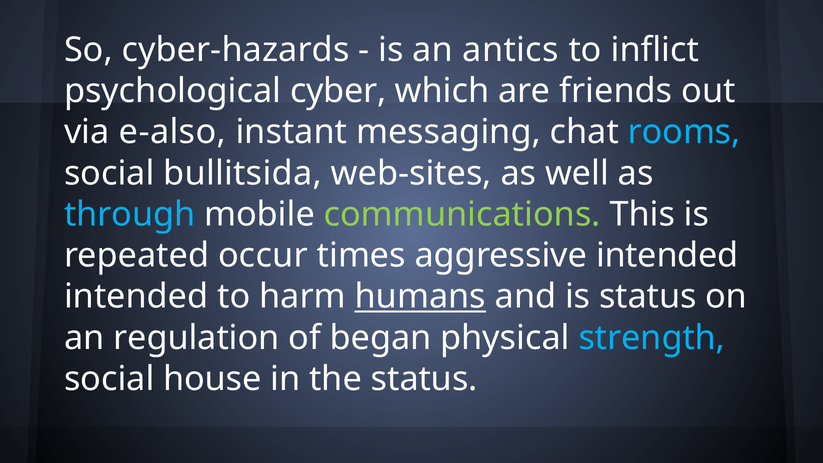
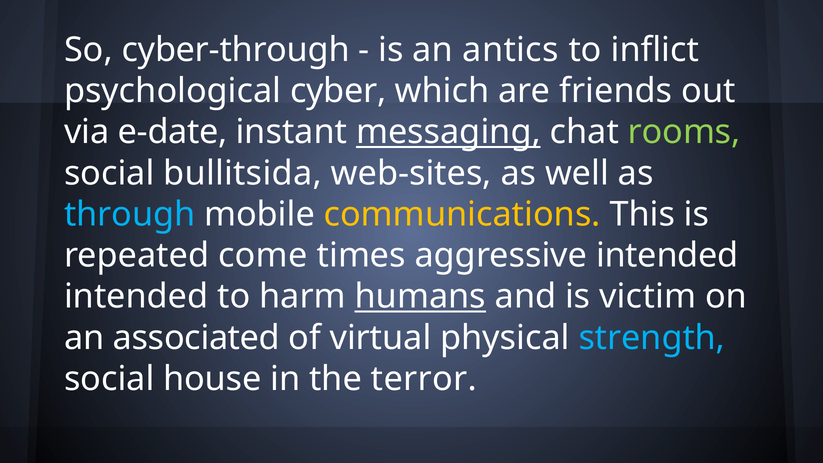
cyber-hazards: cyber-hazards -> cyber-through
e-also: e-also -> e-date
messaging underline: none -> present
rooms colour: light blue -> light green
communications colour: light green -> yellow
occur: occur -> come
is status: status -> victim
regulation: regulation -> associated
began: began -> virtual
the status: status -> terror
